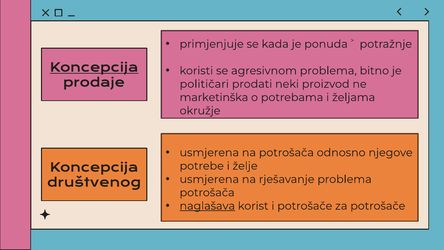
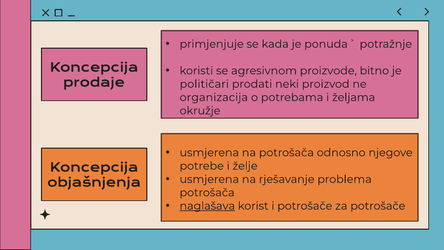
Koncepcija at (94, 68) underline: present -> none
agresivnom problema: problema -> proizvode
marketinška: marketinška -> organizacija
društvenog: društvenog -> objašnjenja
